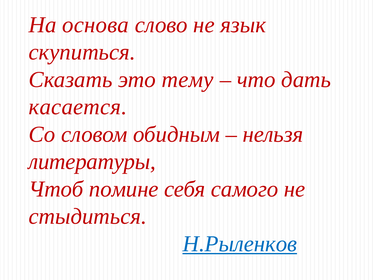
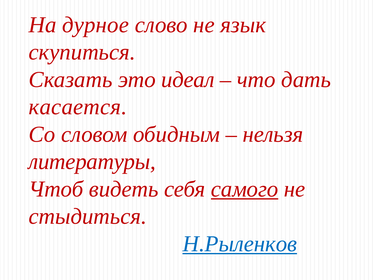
основа: основа -> дурное
тему: тему -> идеал
помине: помине -> видеть
самого underline: none -> present
